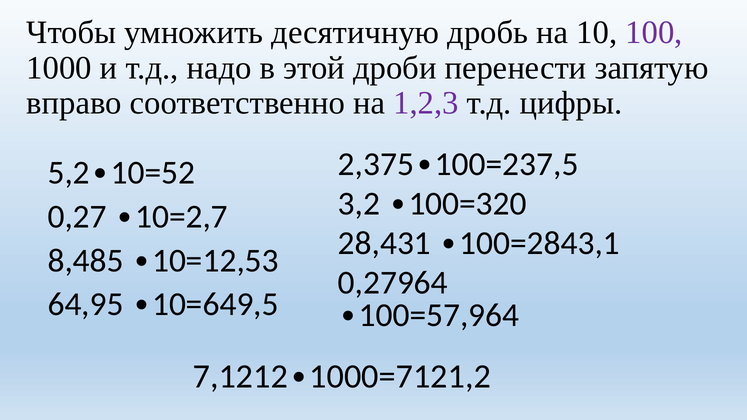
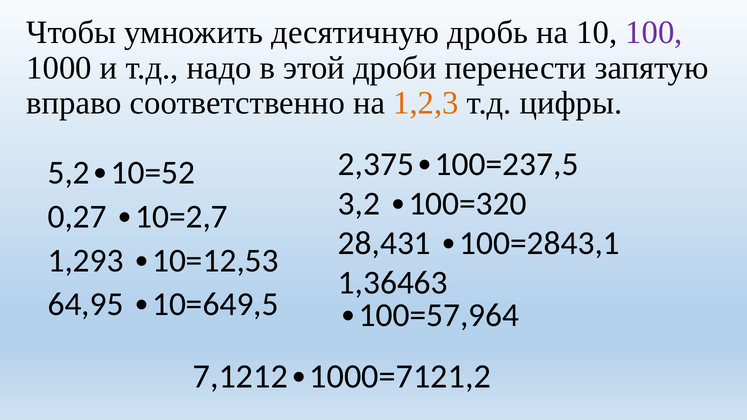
1,2,3 colour: purple -> orange
8,485: 8,485 -> 1,293
0,27964: 0,27964 -> 1,36463
